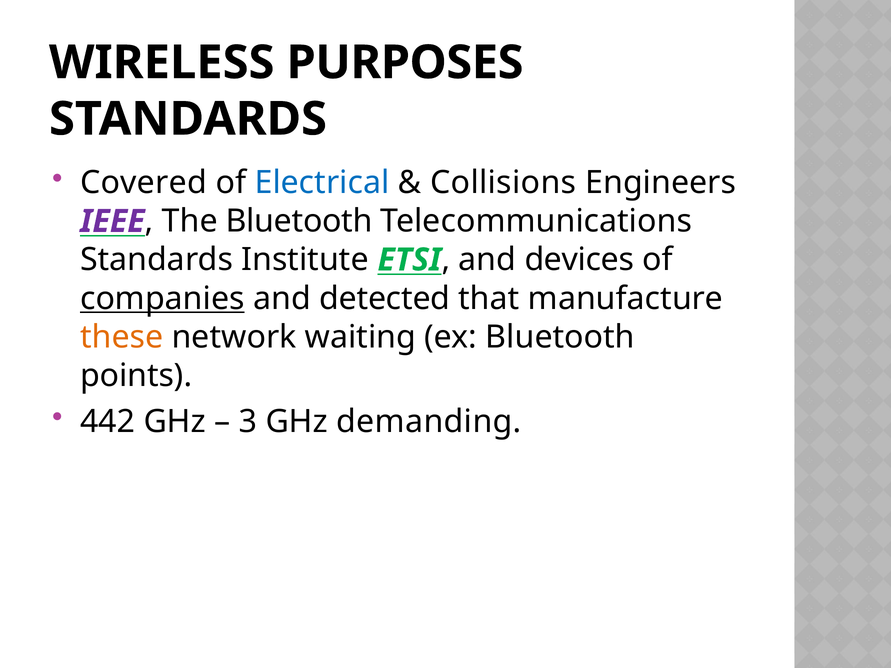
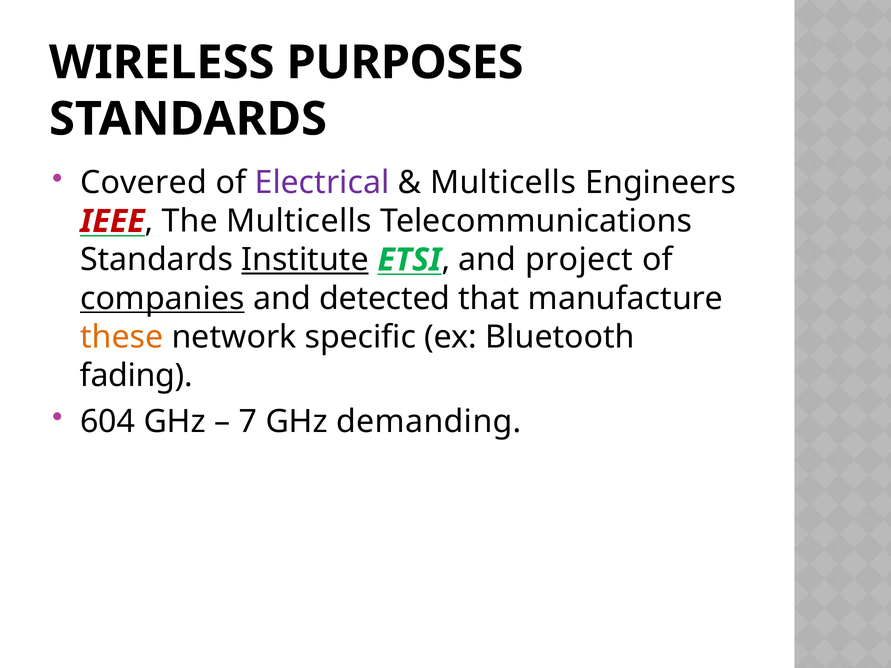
Electrical colour: blue -> purple
Collisions at (503, 183): Collisions -> Multicells
IEEE colour: purple -> red
The Bluetooth: Bluetooth -> Multicells
Institute underline: none -> present
devices: devices -> project
waiting: waiting -> specific
points: points -> fading
442: 442 -> 604
3: 3 -> 7
